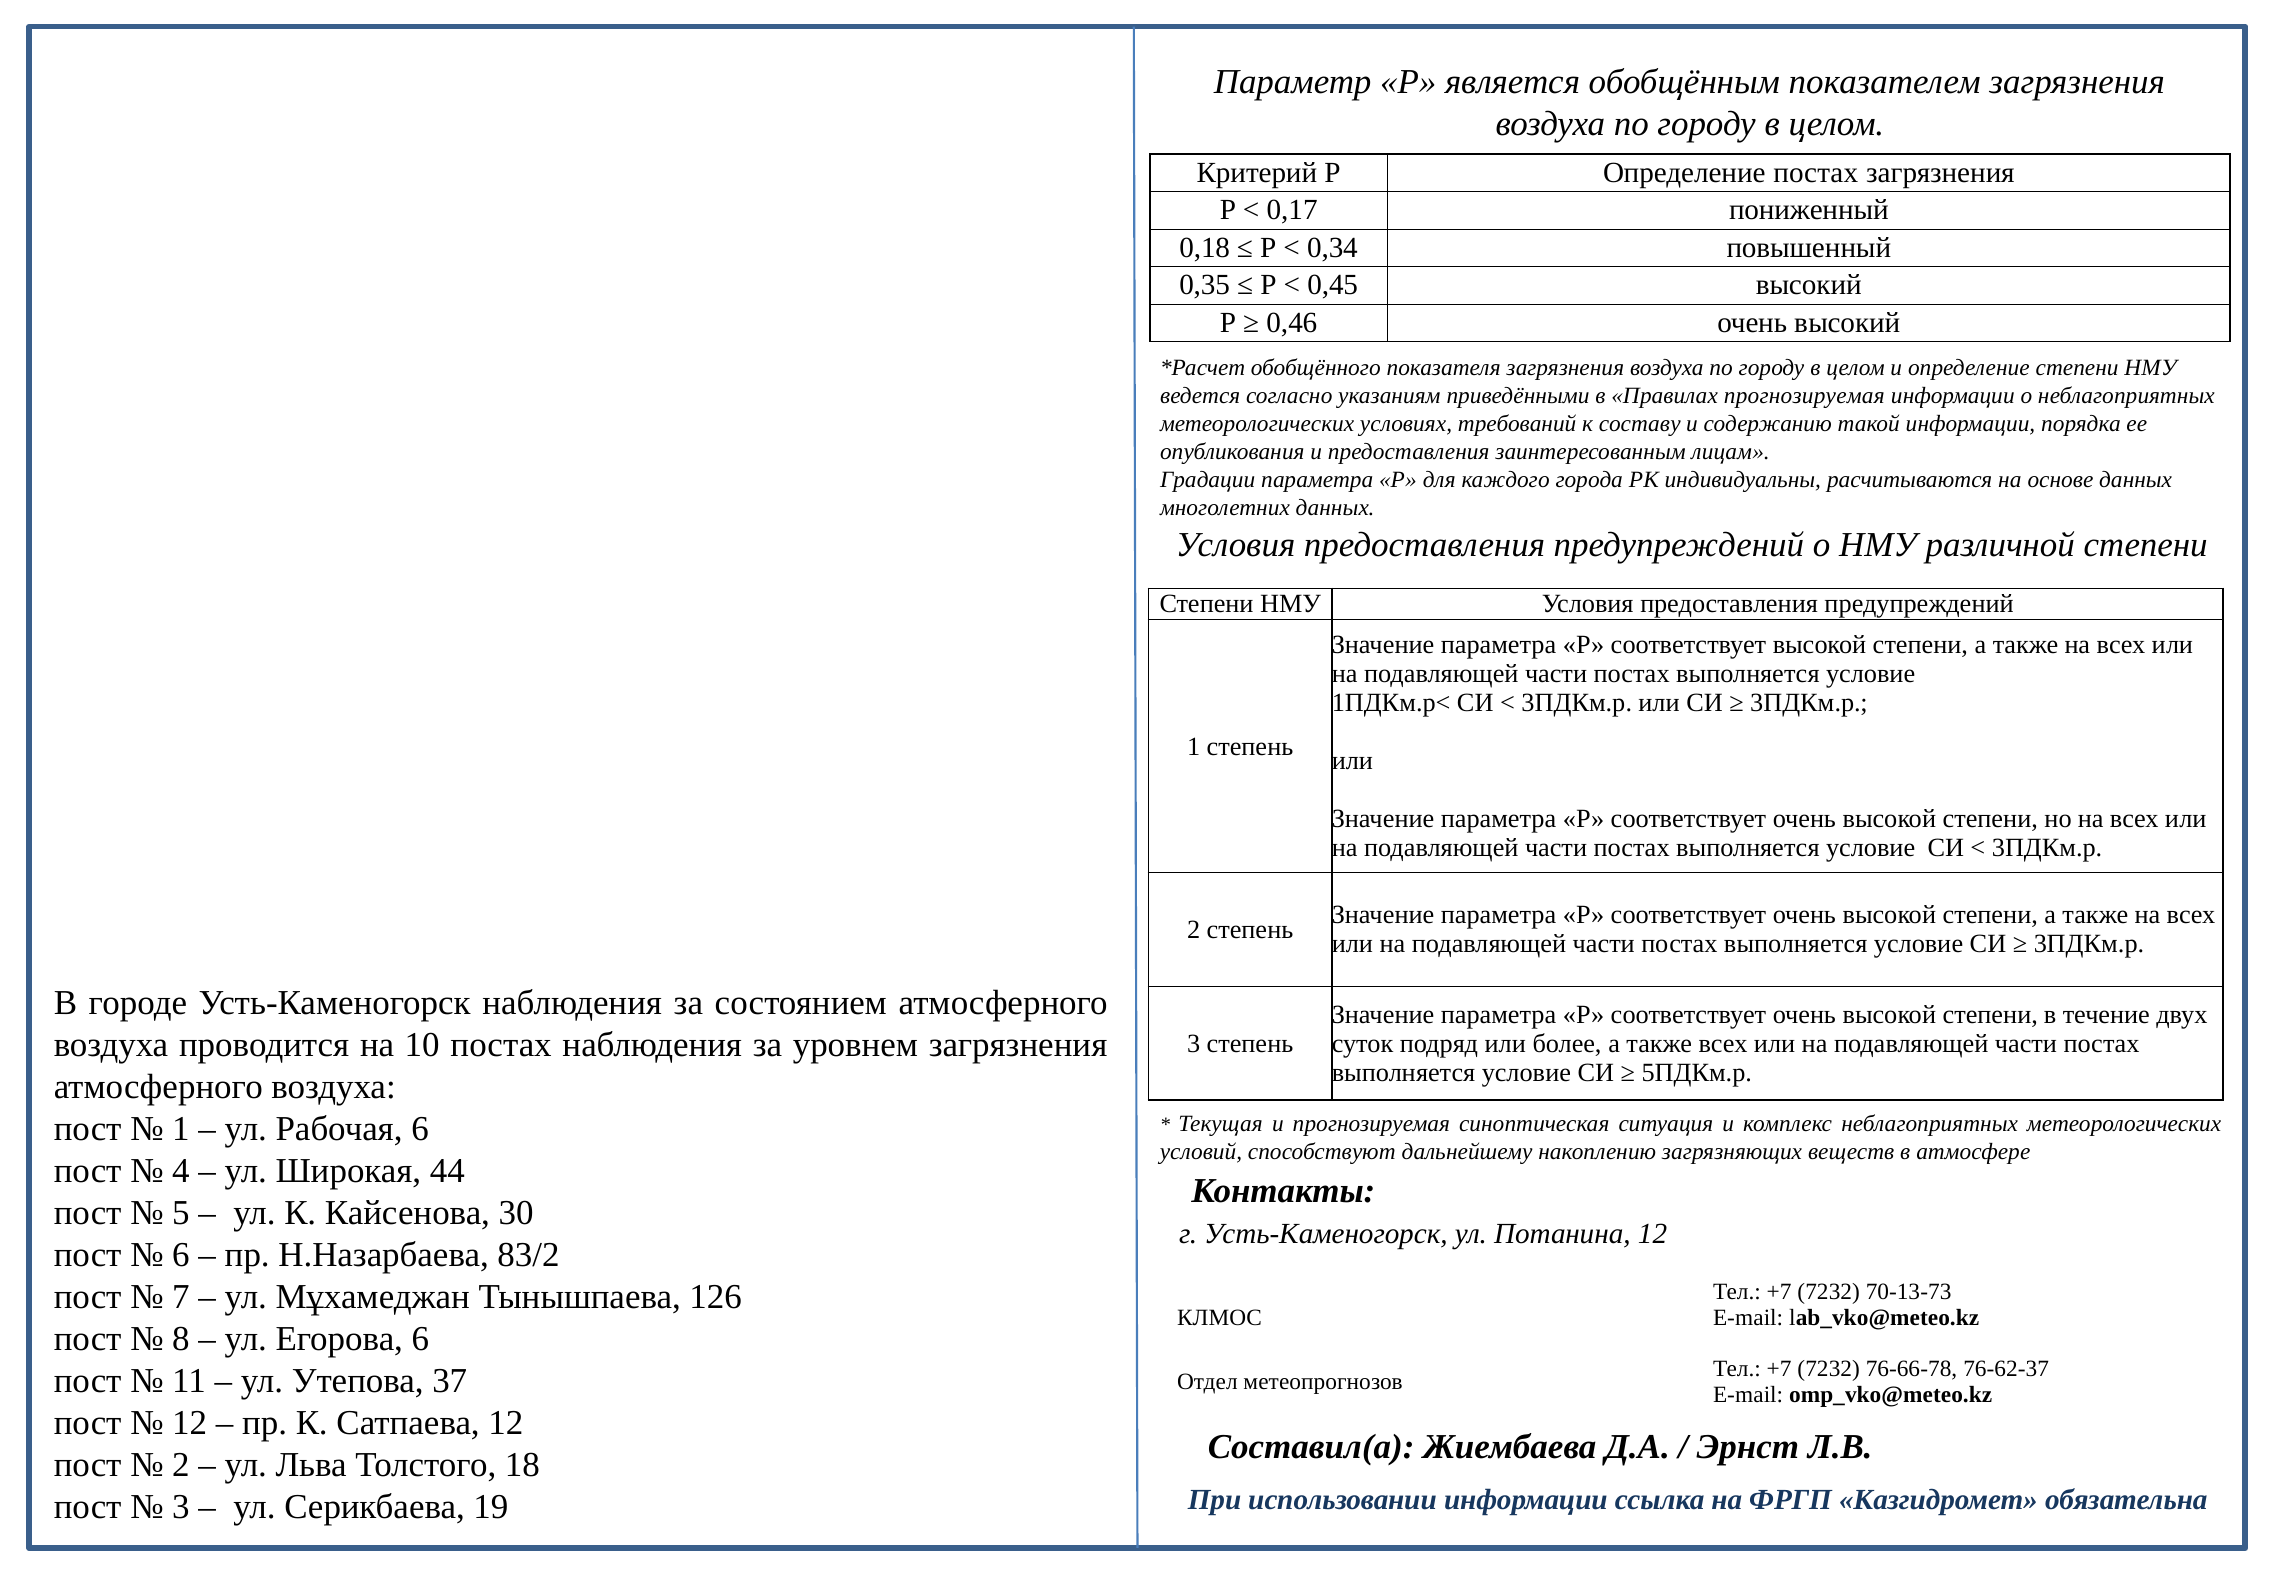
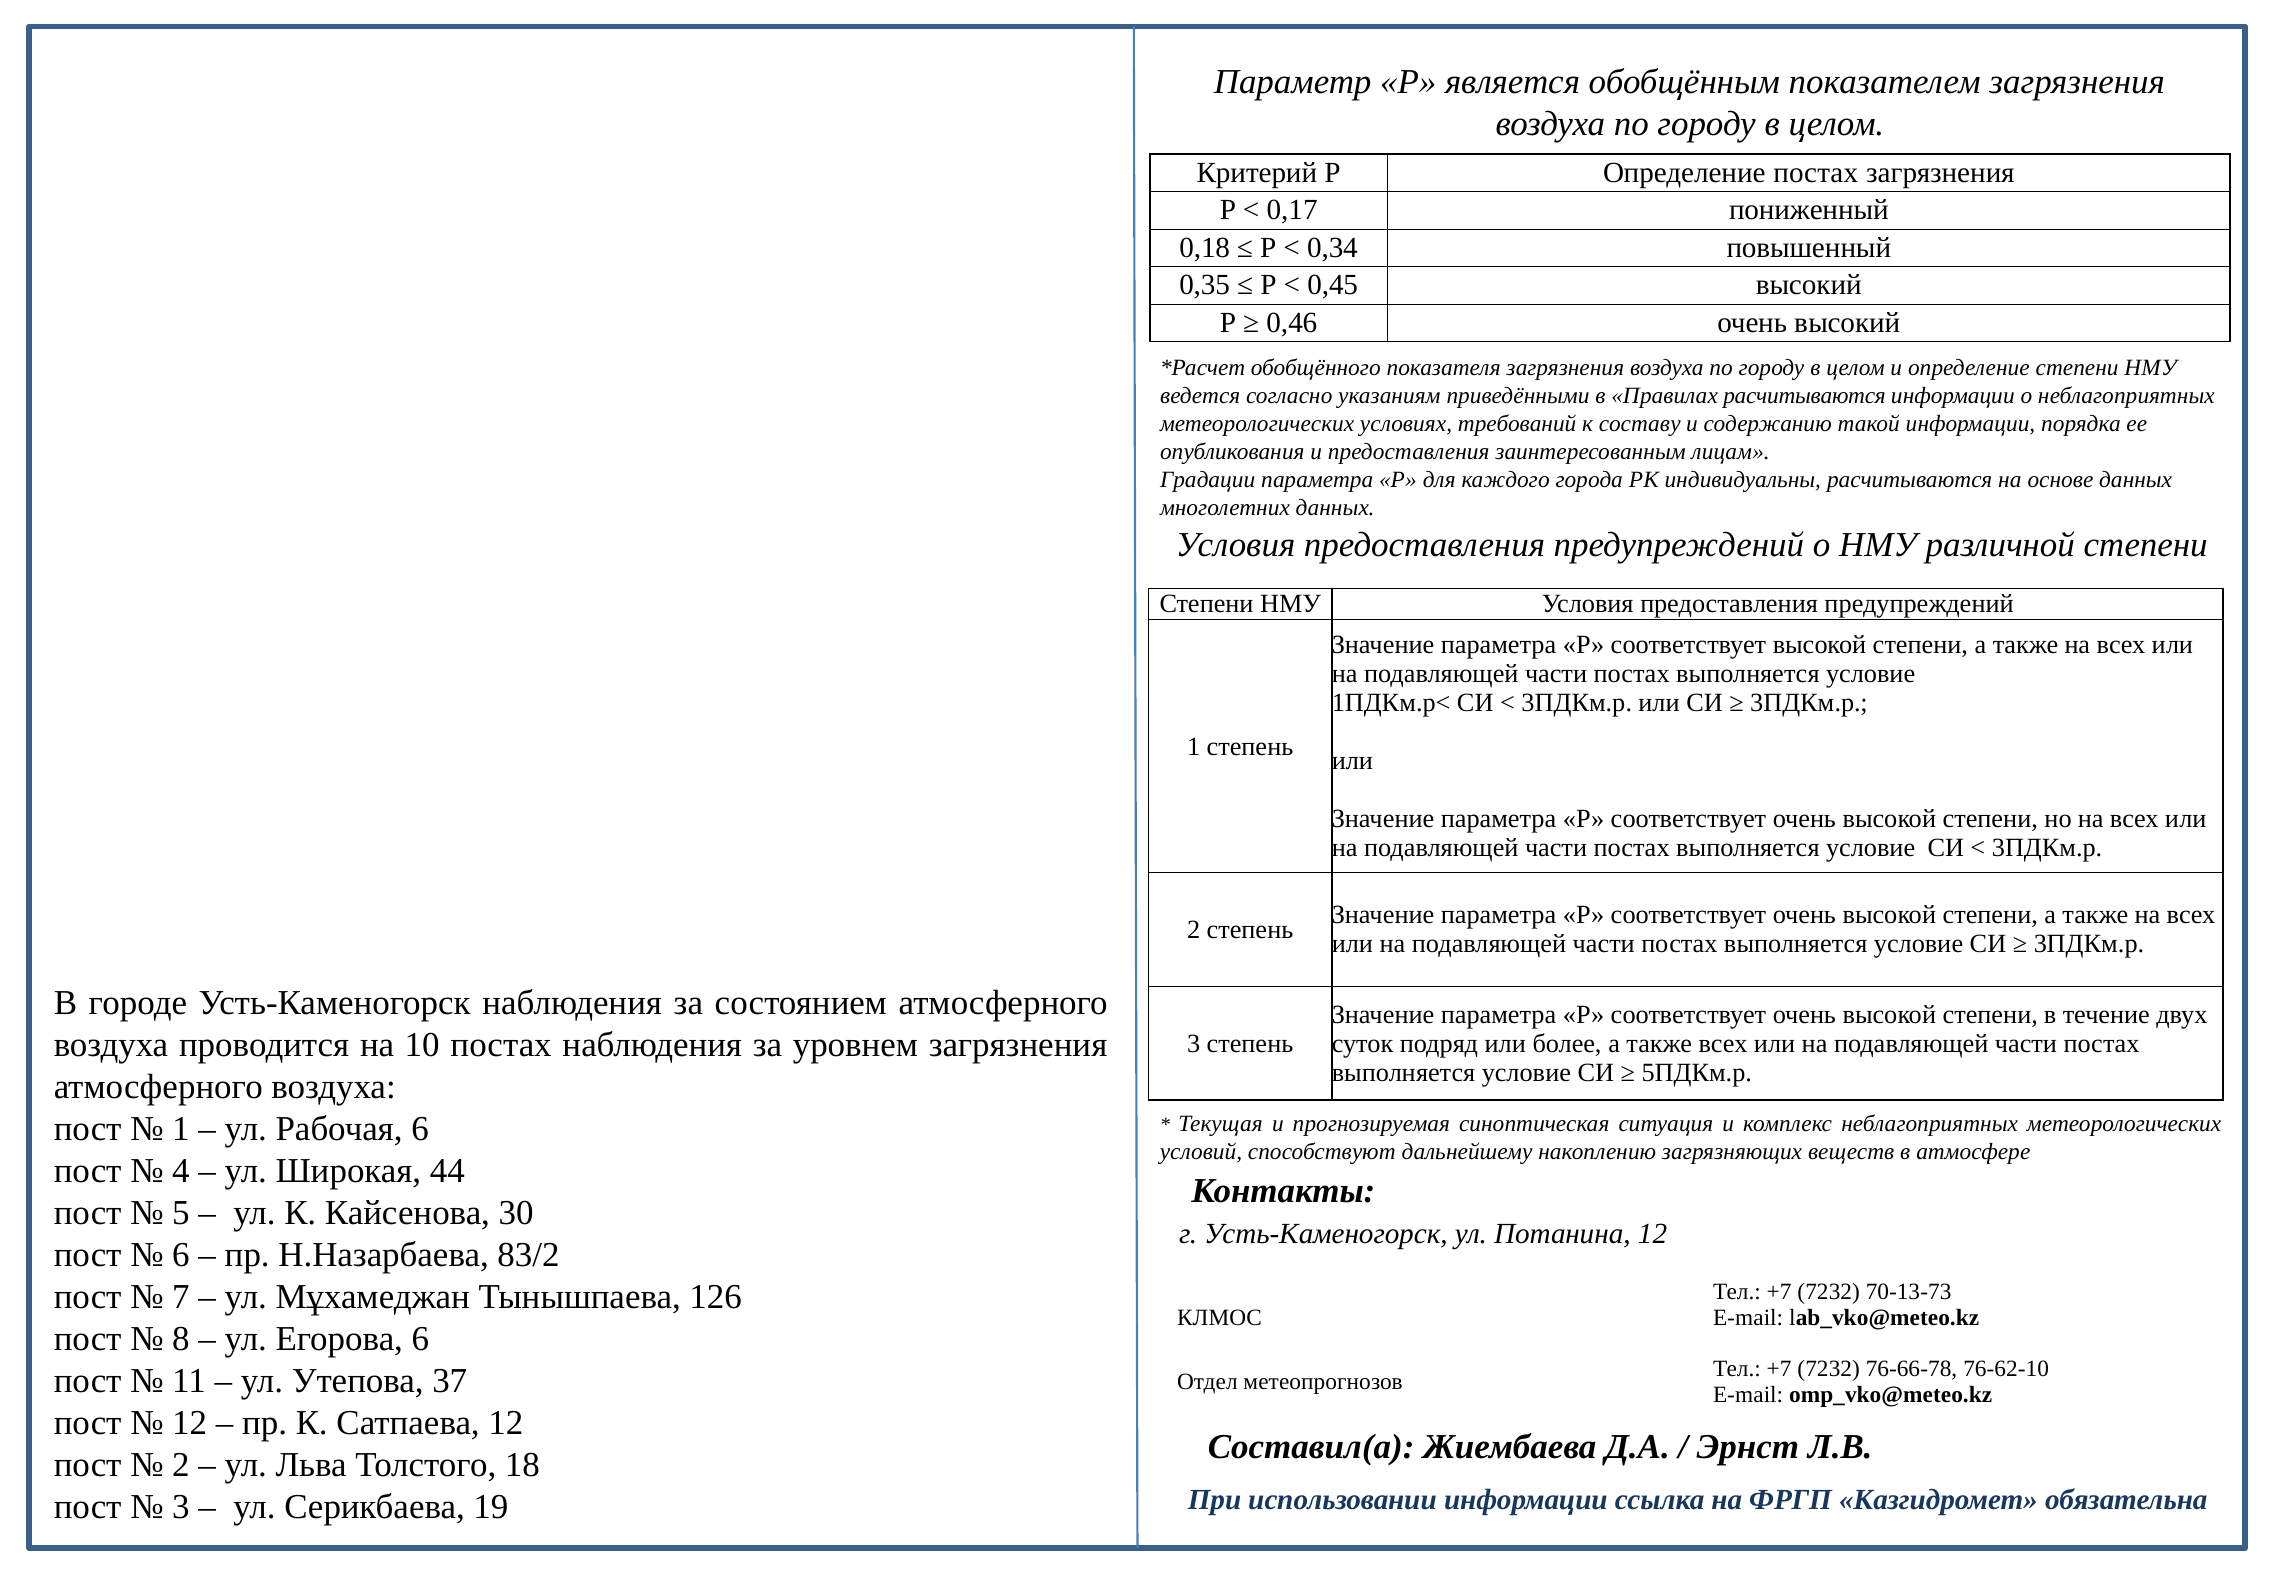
Правилах прогнозируемая: прогнозируемая -> расчитываются
76-62-37: 76-62-37 -> 76-62-10
